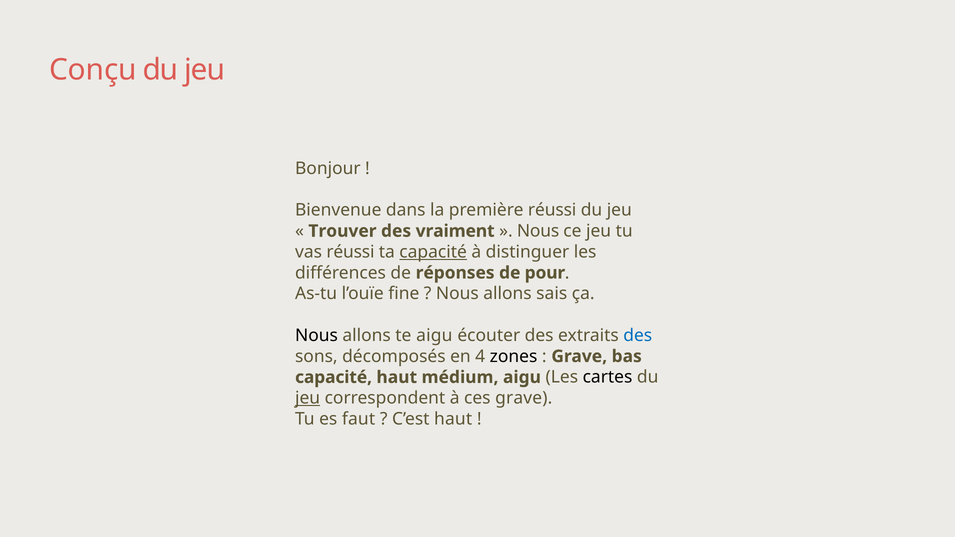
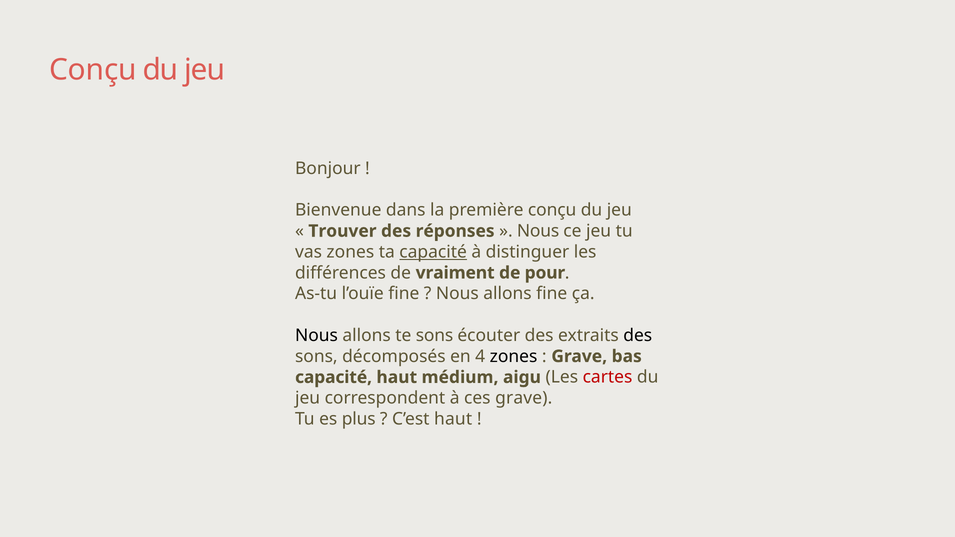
première réussi: réussi -> conçu
vraiment: vraiment -> réponses
vas réussi: réussi -> zones
réponses: réponses -> vraiment
allons sais: sais -> fine
te aigu: aigu -> sons
des at (638, 336) colour: blue -> black
cartes colour: black -> red
jeu at (308, 398) underline: present -> none
faut: faut -> plus
